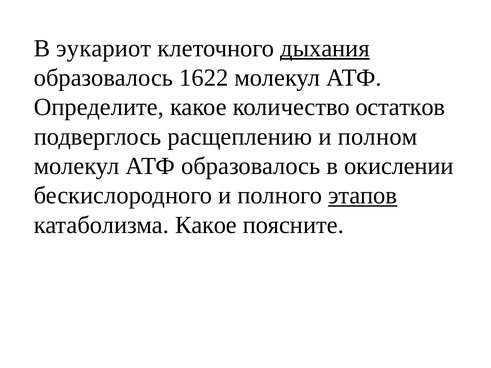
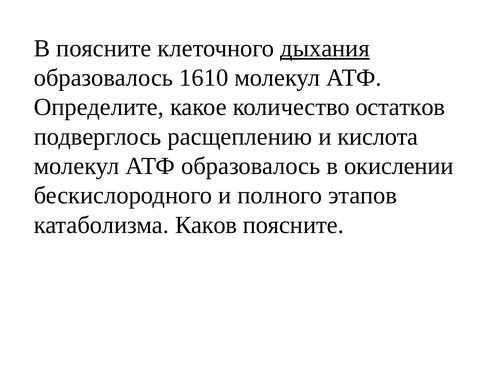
В эукариот: эукариот -> поясните
1622: 1622 -> 1610
полном: полном -> кислота
этапов underline: present -> none
катаболизма Какое: Какое -> Каков
